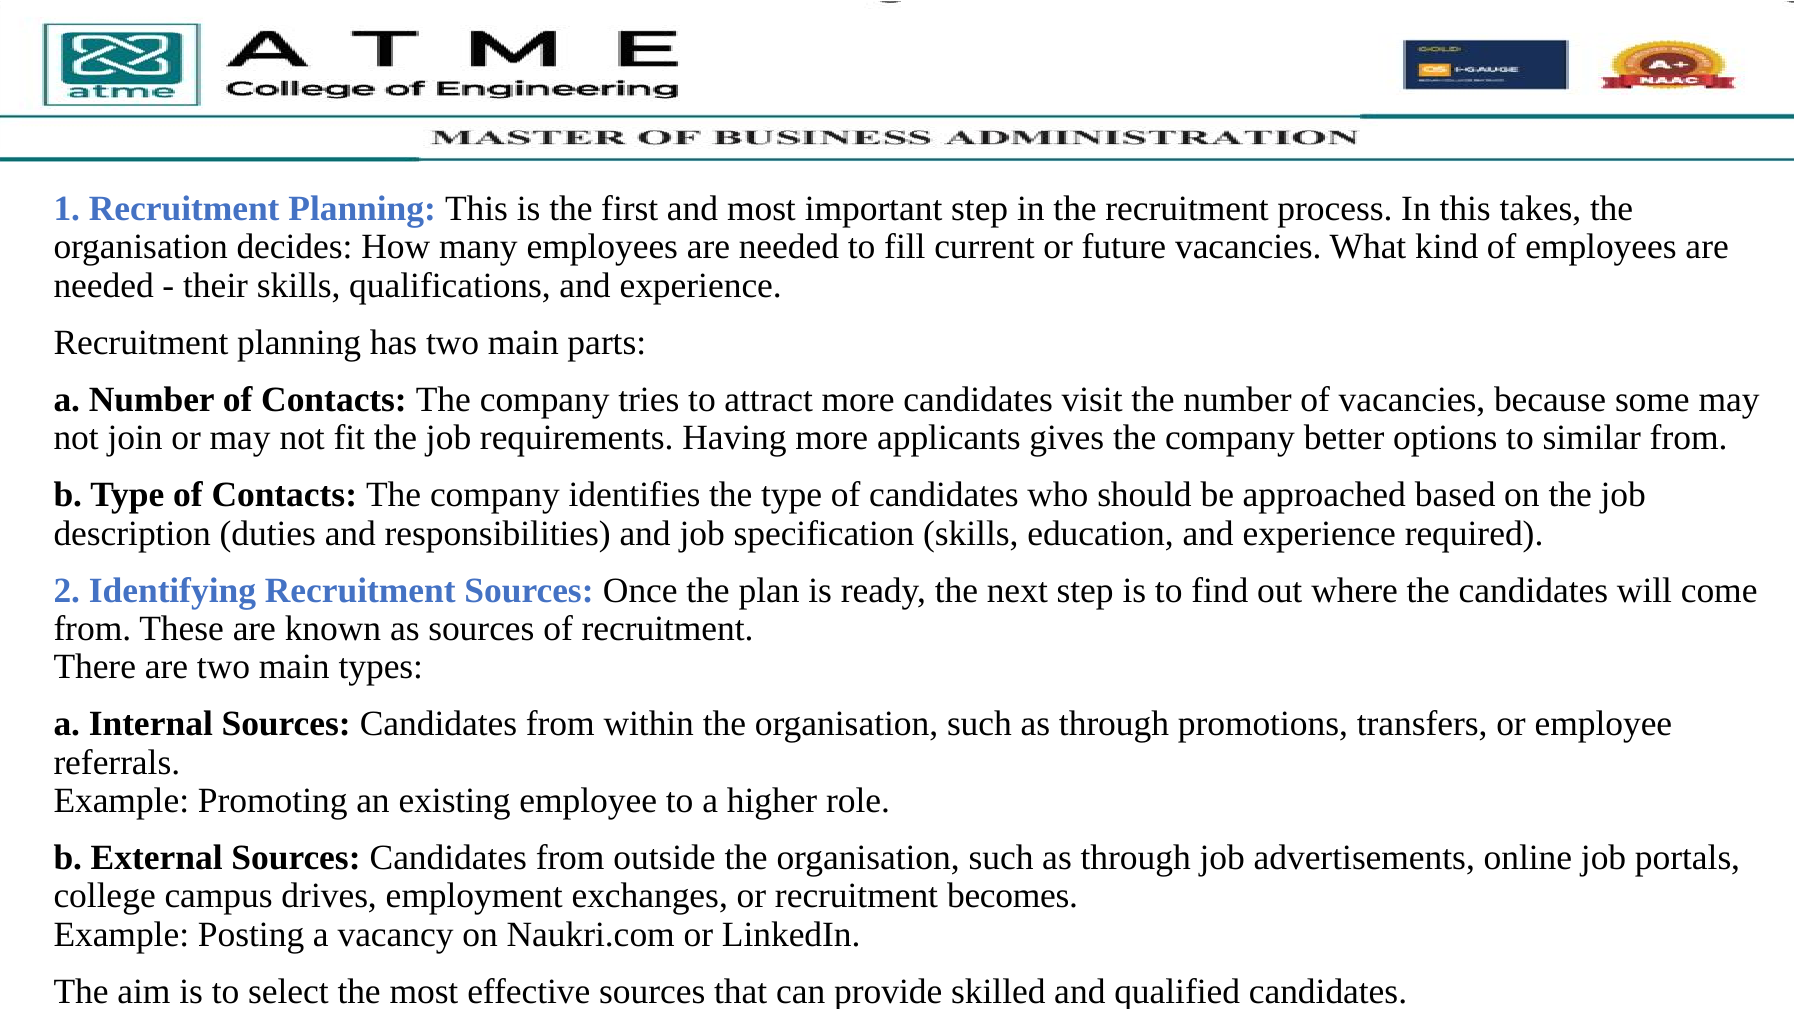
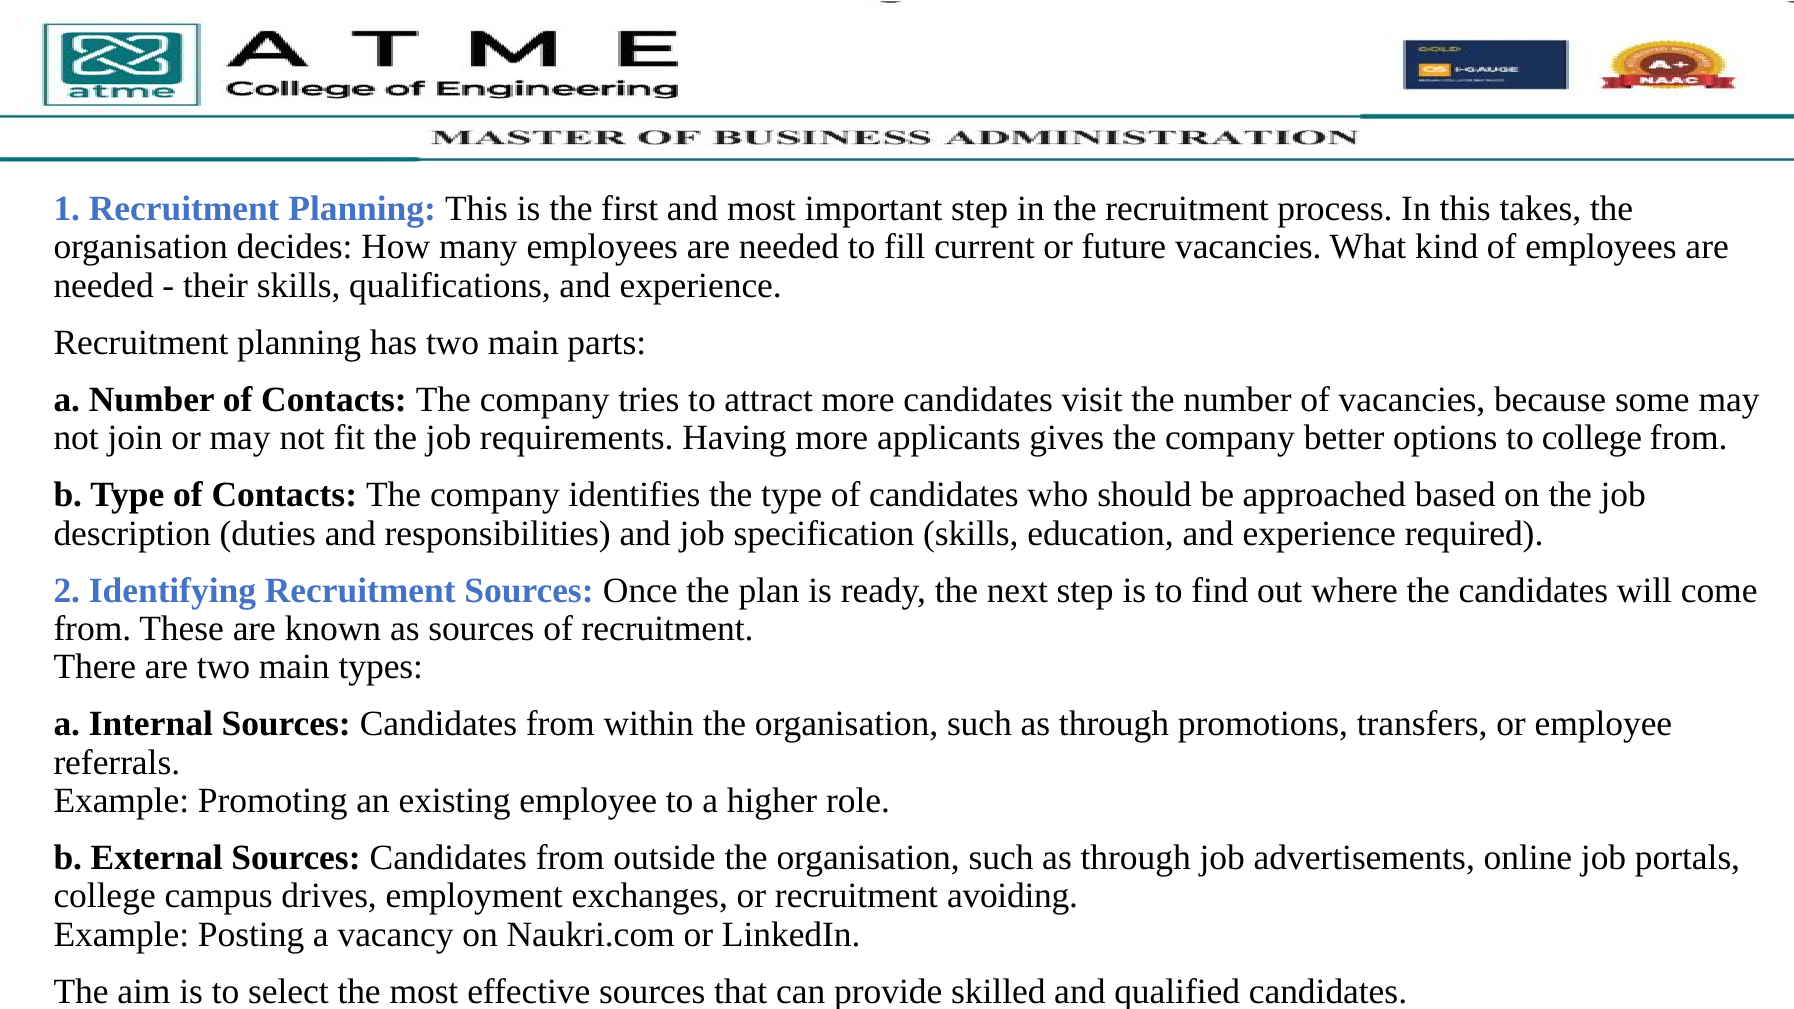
to similar: similar -> college
becomes: becomes -> avoiding
